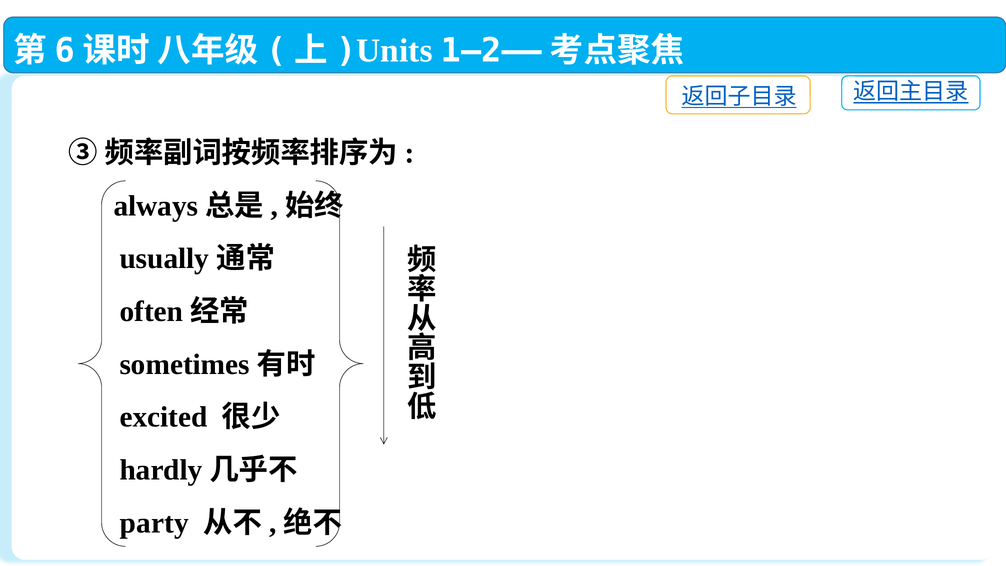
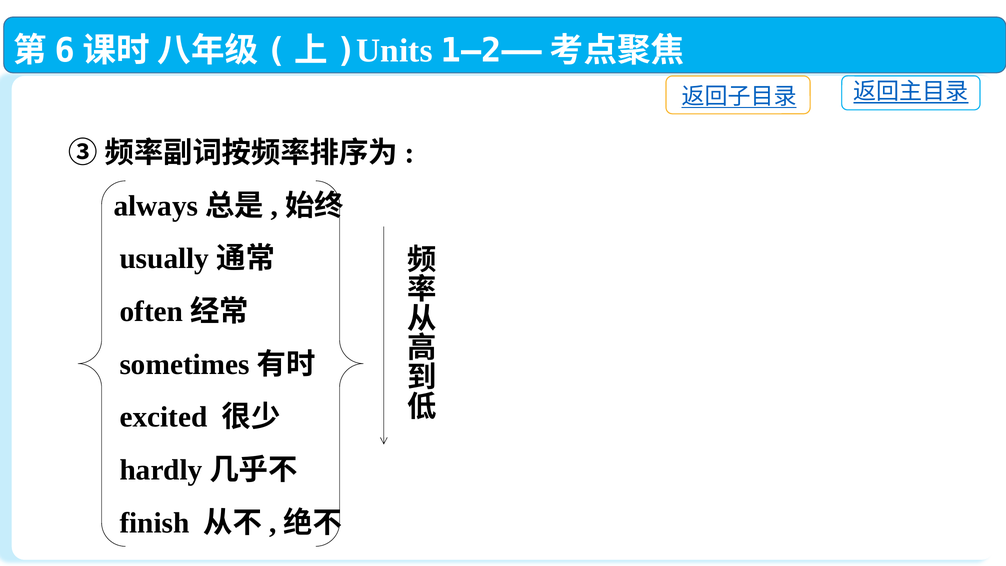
party: party -> finish
